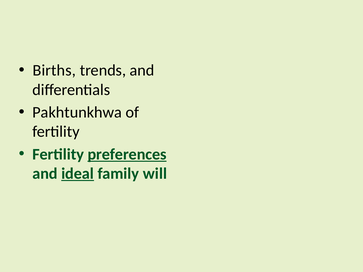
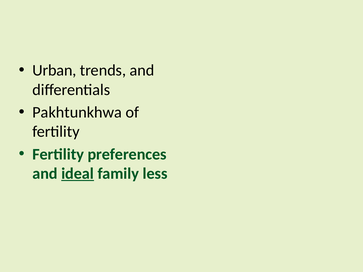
Births: Births -> Urban
preferences underline: present -> none
will: will -> less
